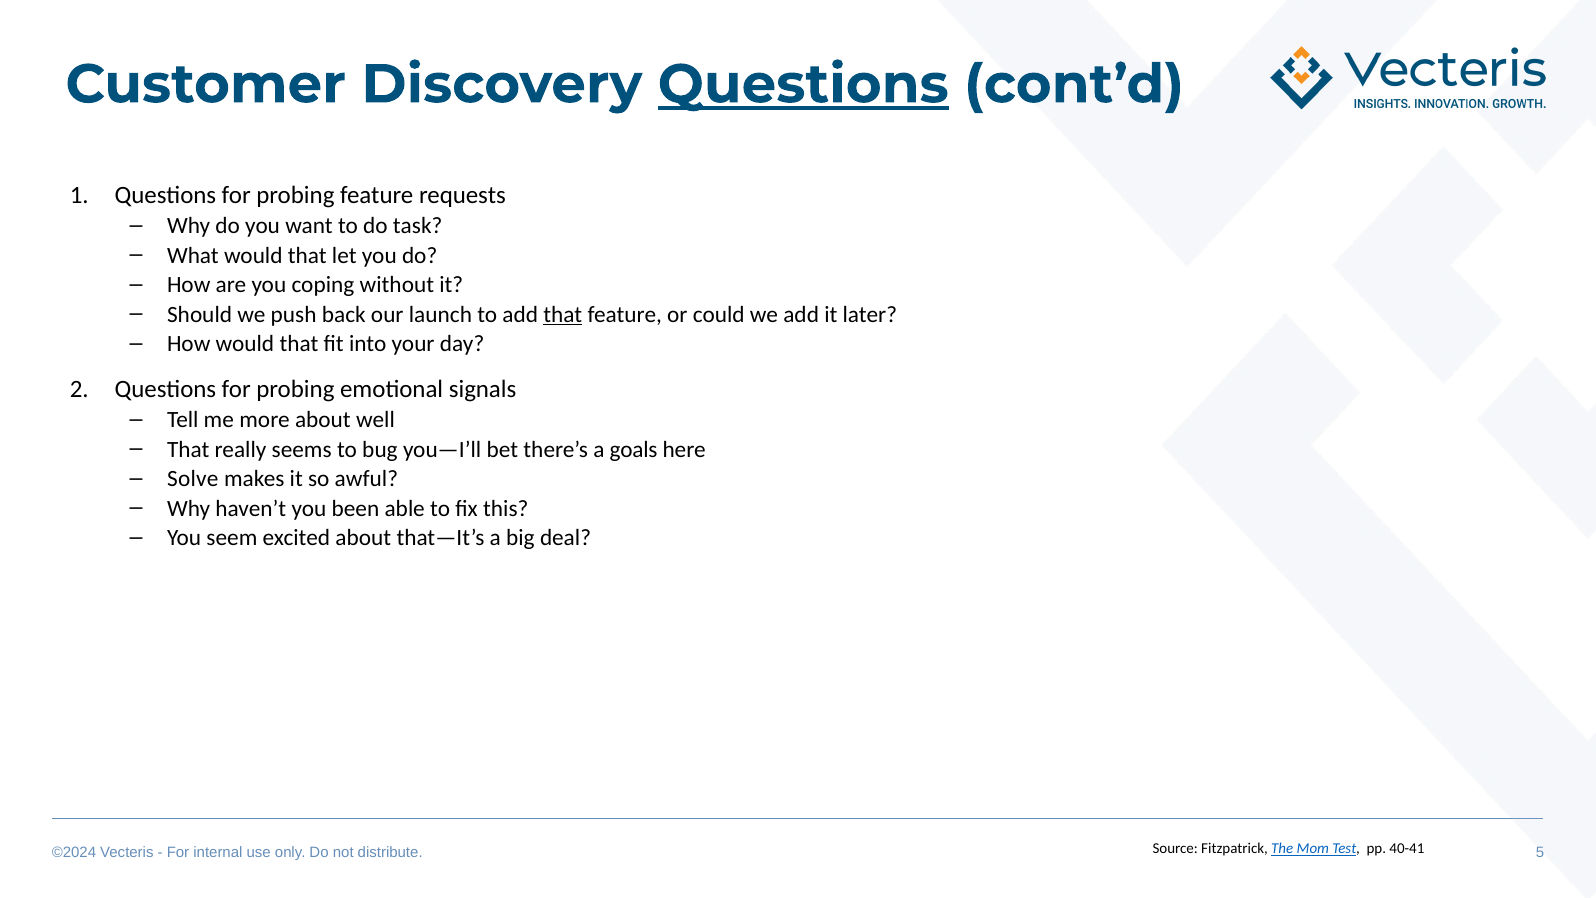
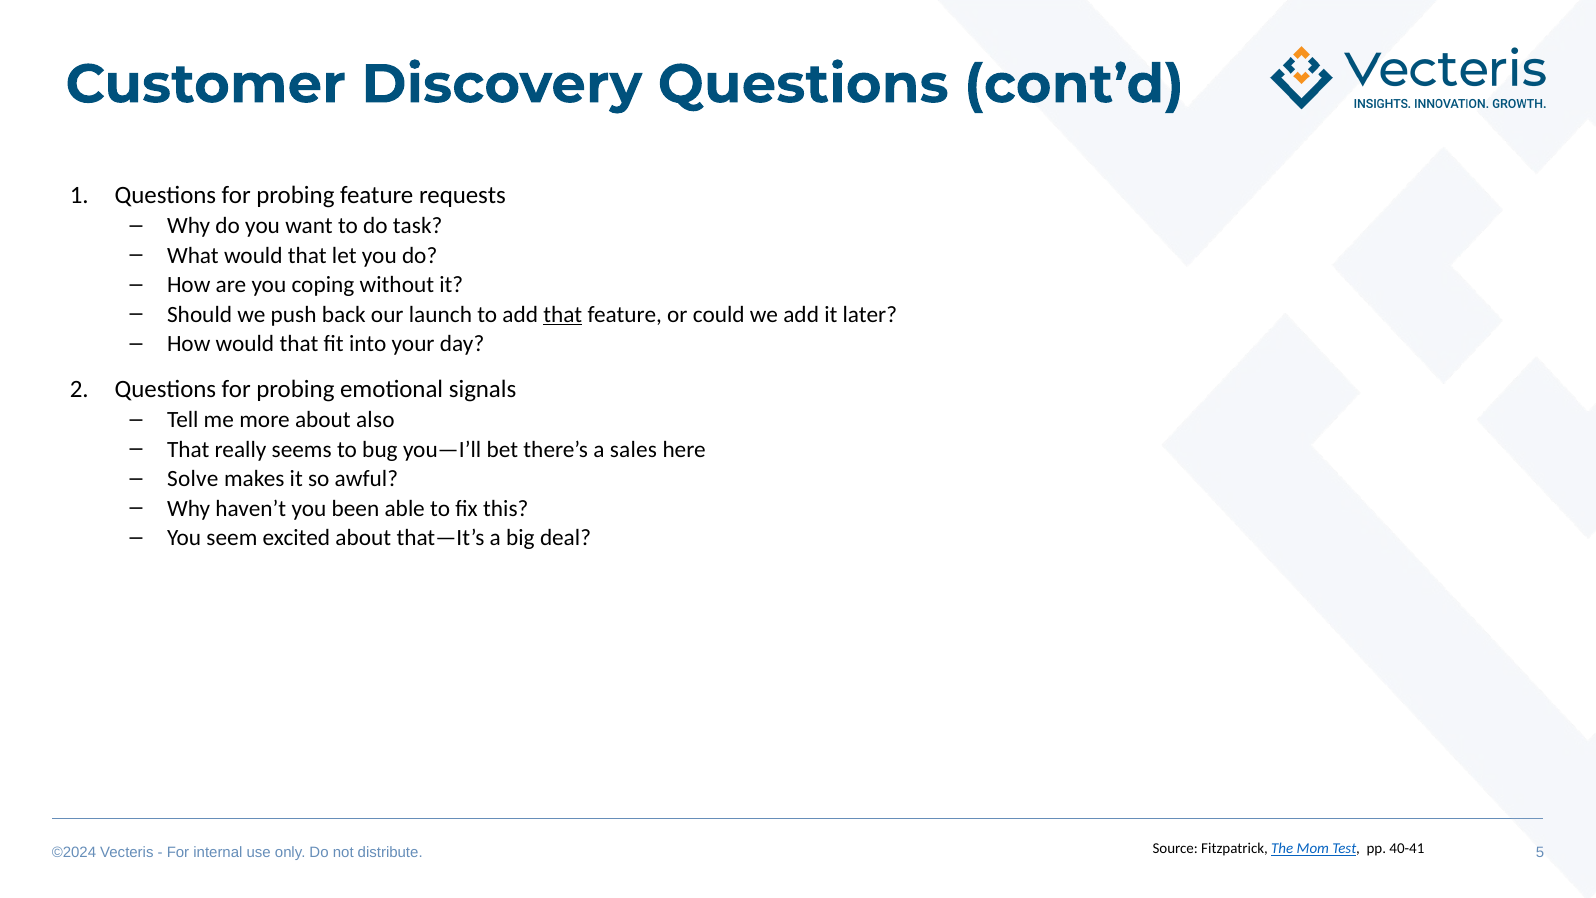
Questions at (803, 84) underline: present -> none
well: well -> also
goals: goals -> sales
